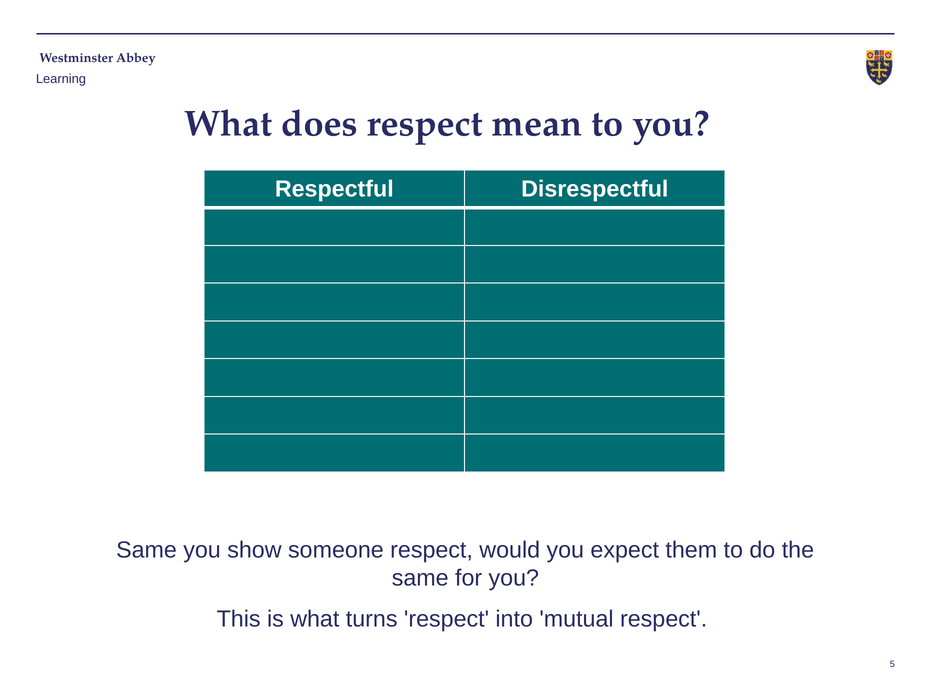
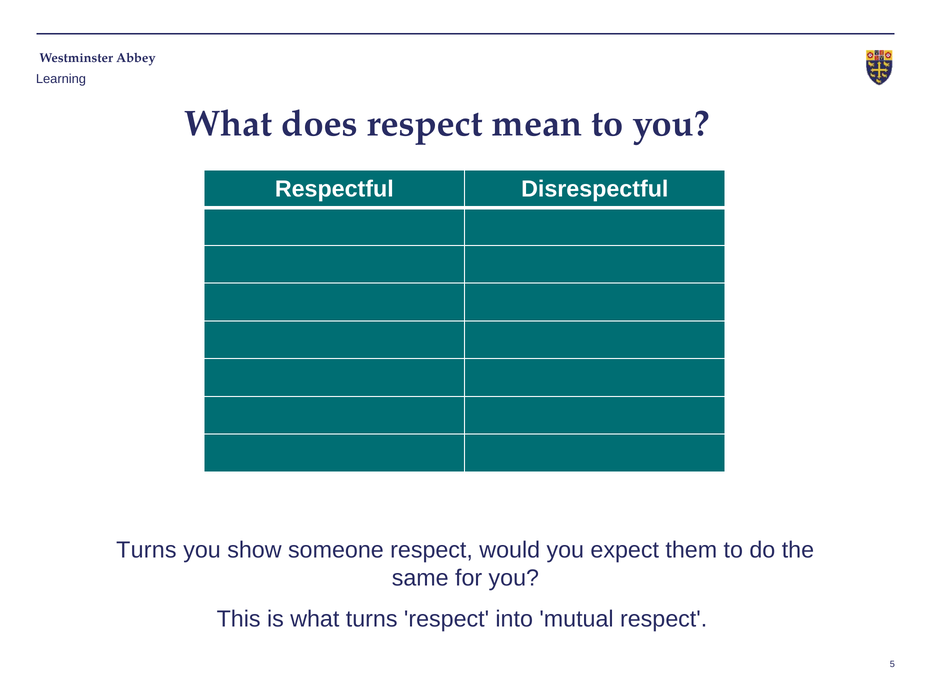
Same at (147, 550): Same -> Turns
